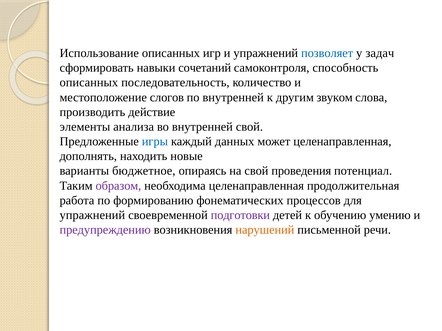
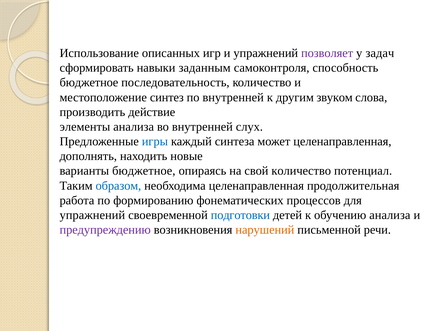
позволяет colour: blue -> purple
сочетаний: сочетаний -> заданным
описанных at (89, 83): описанных -> бюджетное
слогов: слогов -> синтез
внутренней свой: свой -> слух
данных: данных -> синтеза
свой проведения: проведения -> количество
образом colour: purple -> blue
подготовки colour: purple -> blue
обучению умению: умению -> анализа
